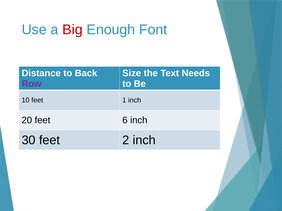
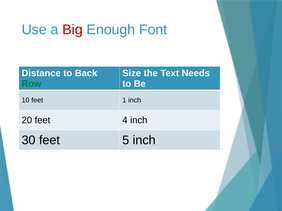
Row colour: purple -> green
6: 6 -> 4
2: 2 -> 5
